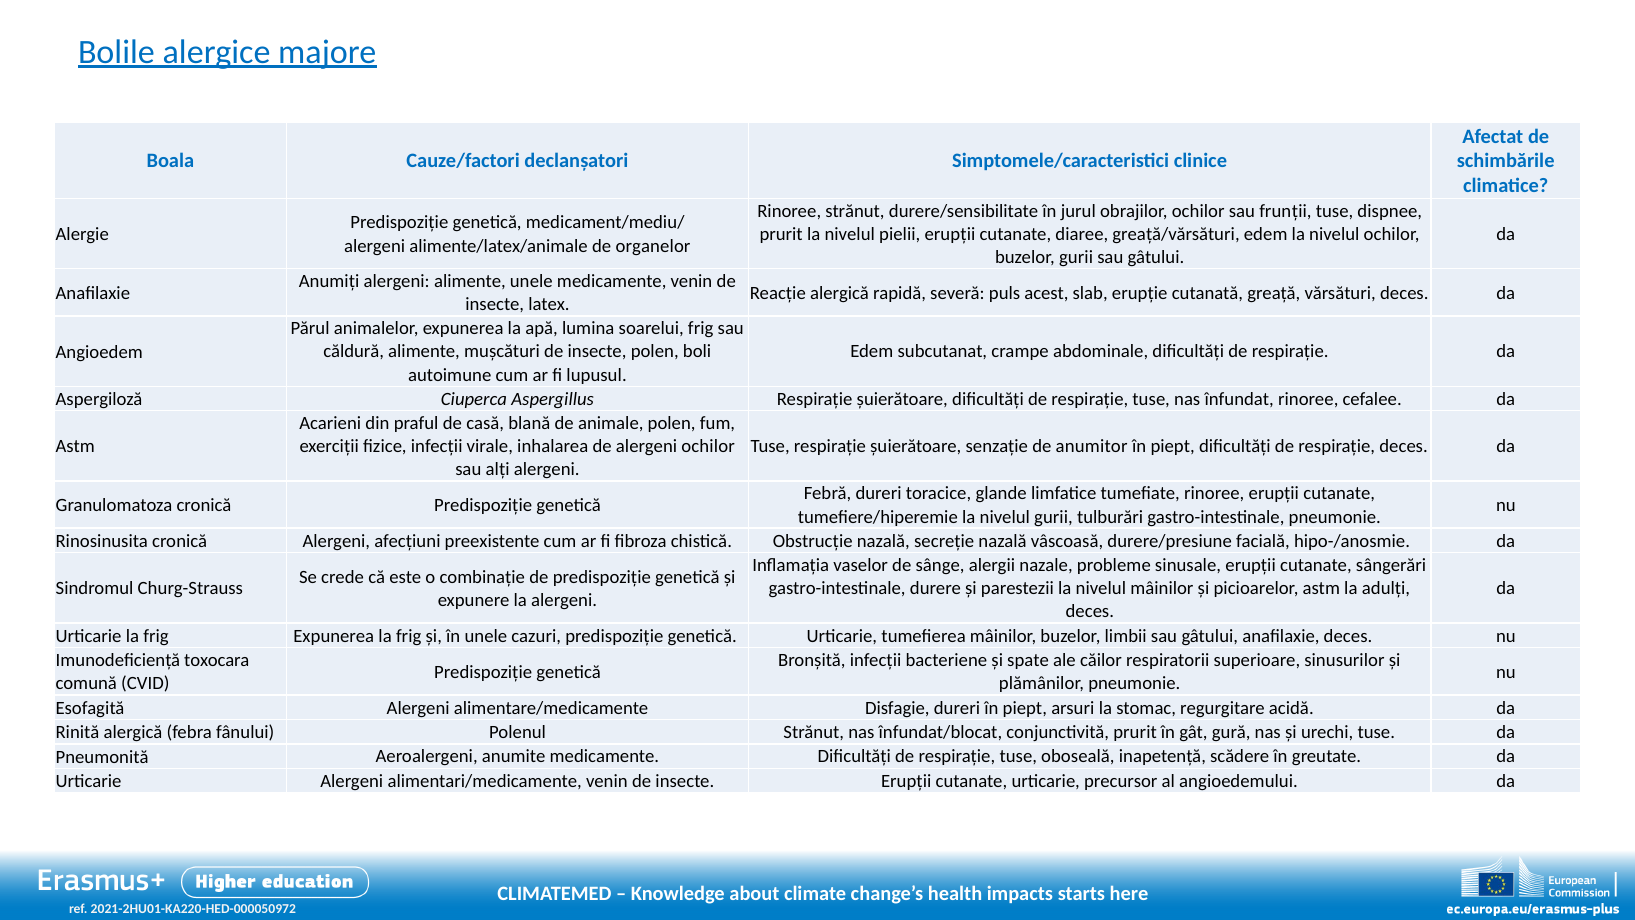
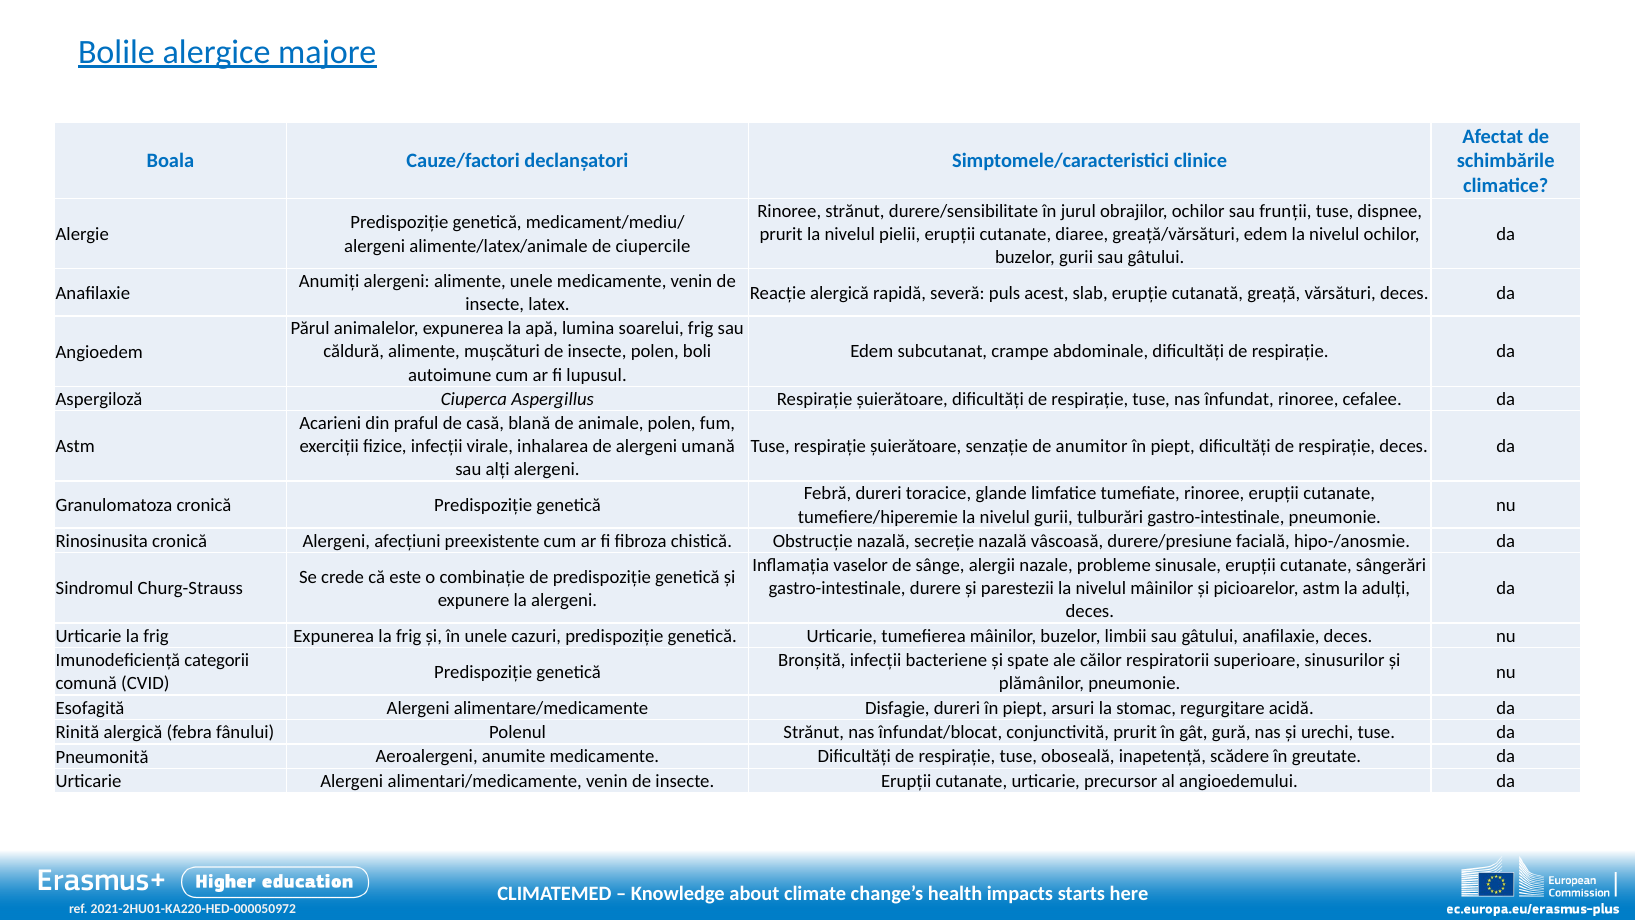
organelor: organelor -> ciupercile
alergeni ochilor: ochilor -> umană
toxocara: toxocara -> categorii
